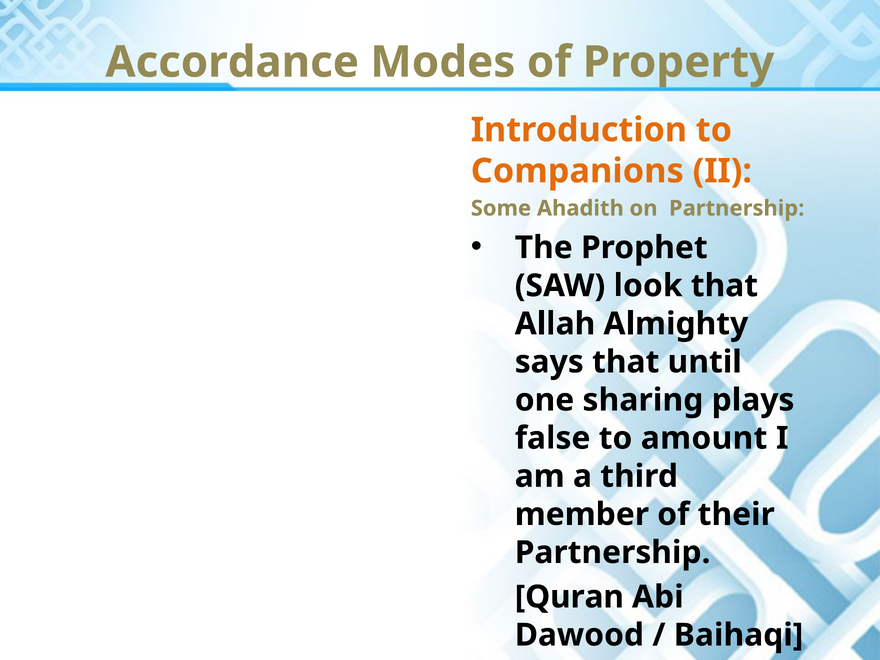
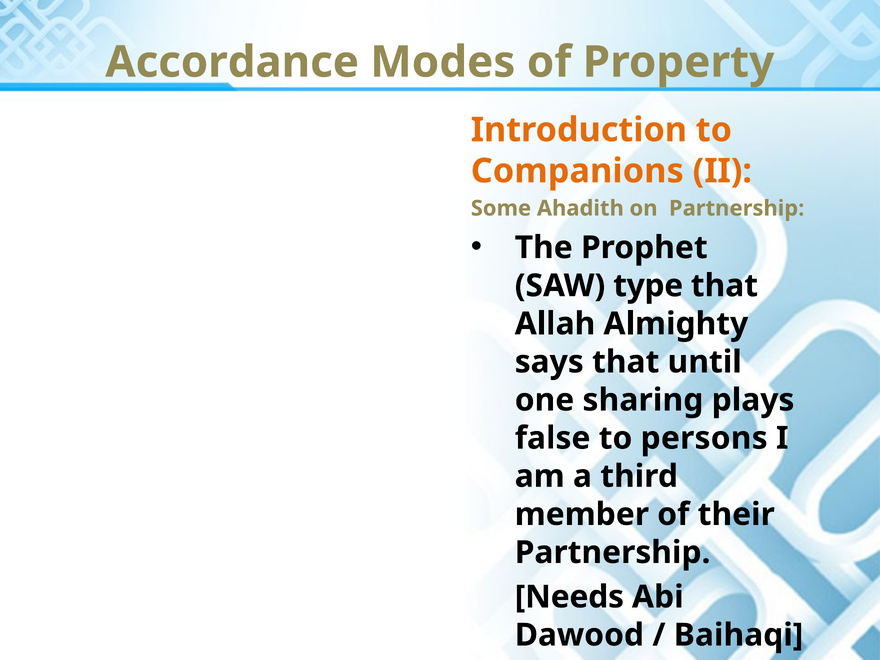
look: look -> type
amount: amount -> persons
Quran: Quran -> Needs
